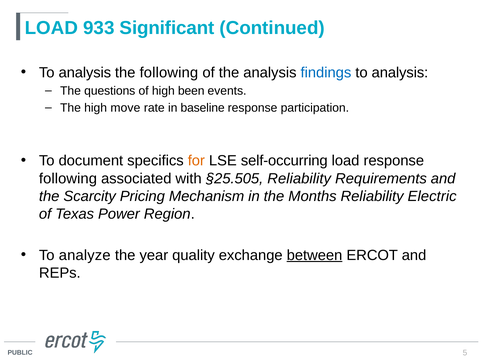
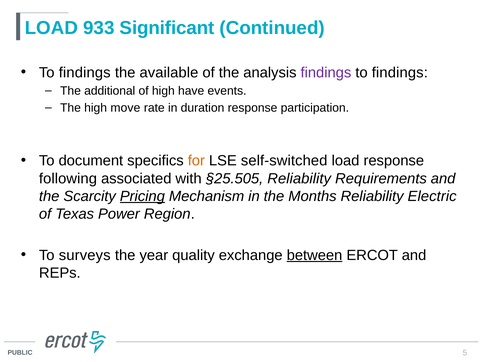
analysis at (85, 73): analysis -> findings
the following: following -> available
findings at (326, 73) colour: blue -> purple
analysis at (400, 73): analysis -> findings
questions: questions -> additional
been: been -> have
baseline: baseline -> duration
self-occurring: self-occurring -> self-switched
Pricing underline: none -> present
analyze: analyze -> surveys
